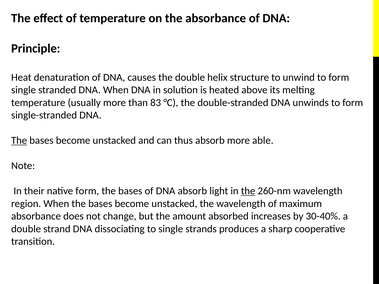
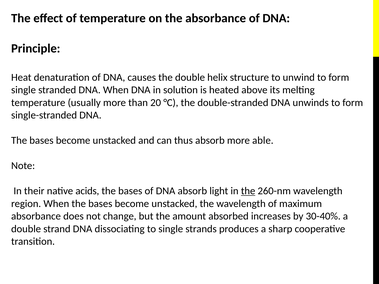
83: 83 -> 20
The at (19, 141) underline: present -> none
native form: form -> acids
